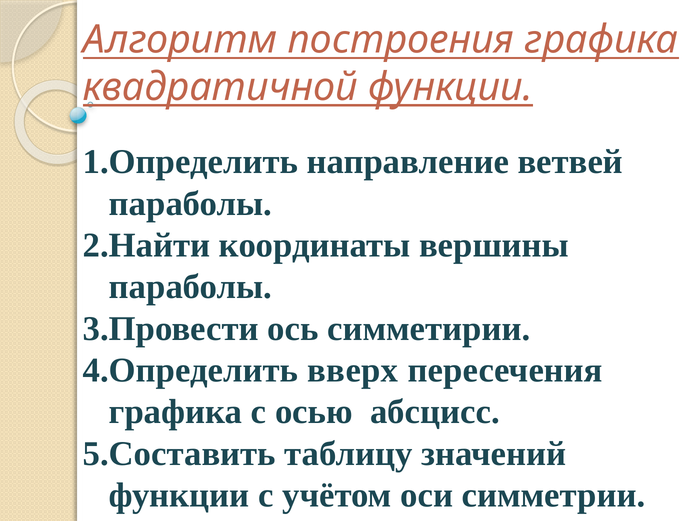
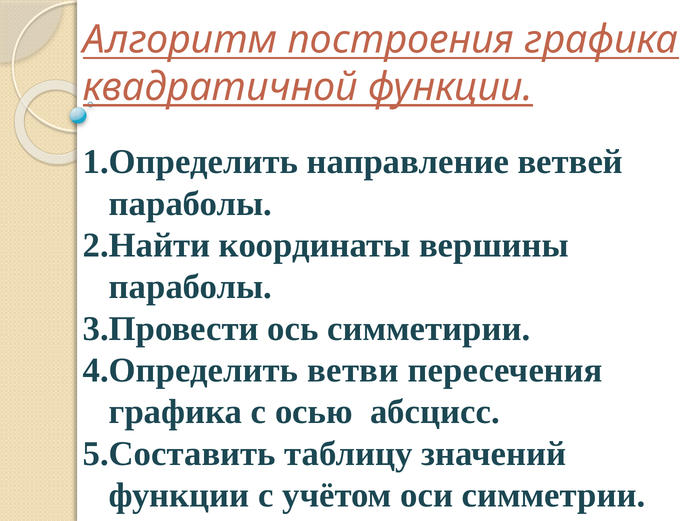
вверх: вверх -> ветви
